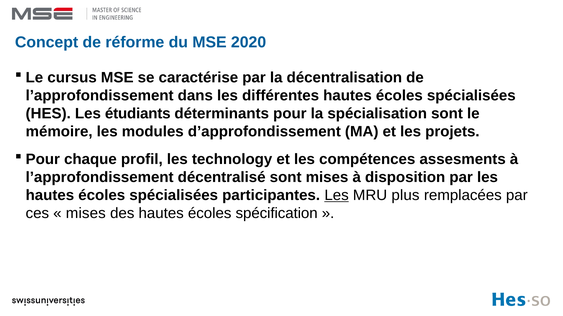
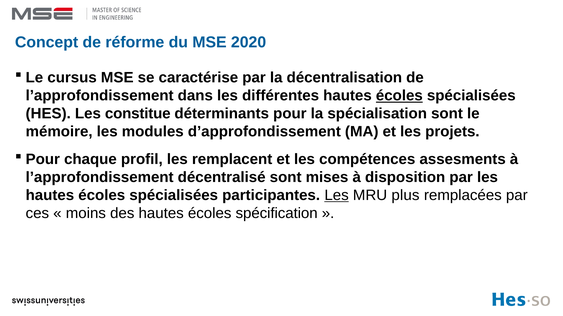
écoles at (399, 96) underline: none -> present
étudiants: étudiants -> constitue
technology: technology -> remplacent
mises at (86, 214): mises -> moins
